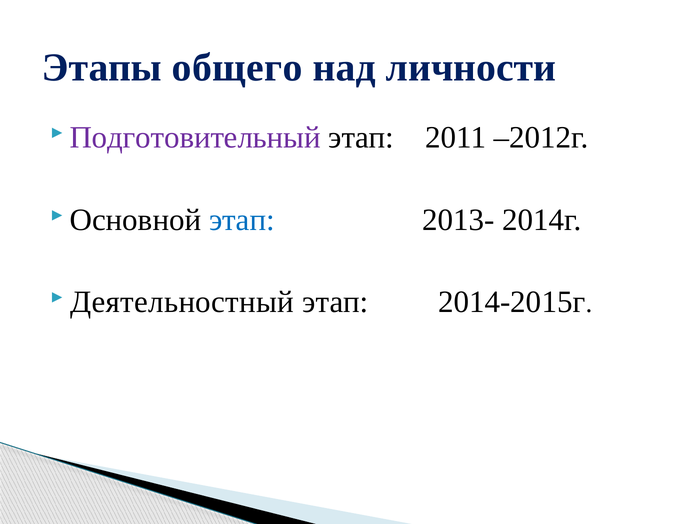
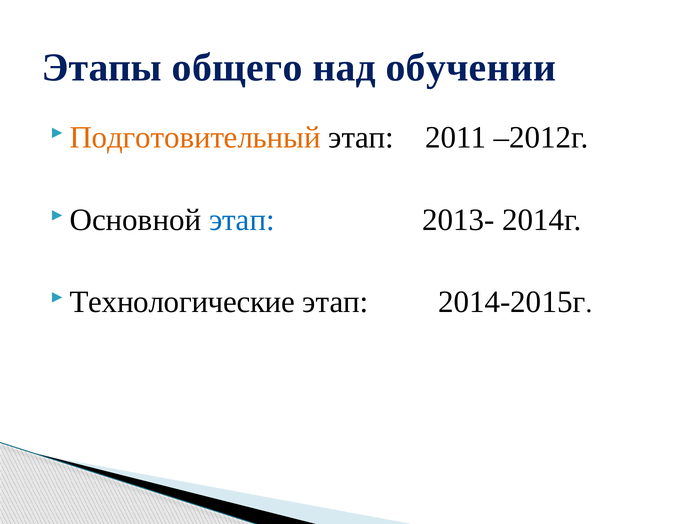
личности: личности -> обучении
Подготовительный colour: purple -> orange
Деятельностный: Деятельностный -> Технологические
